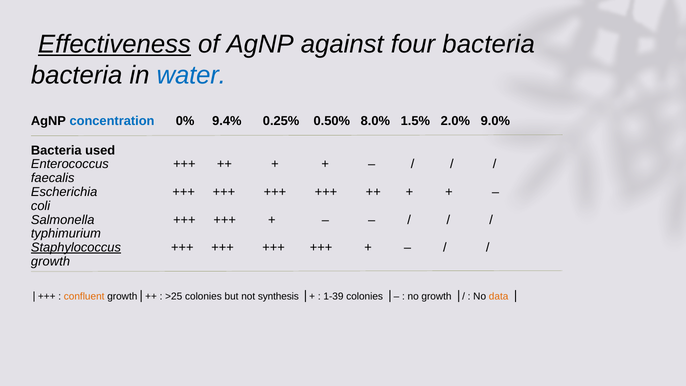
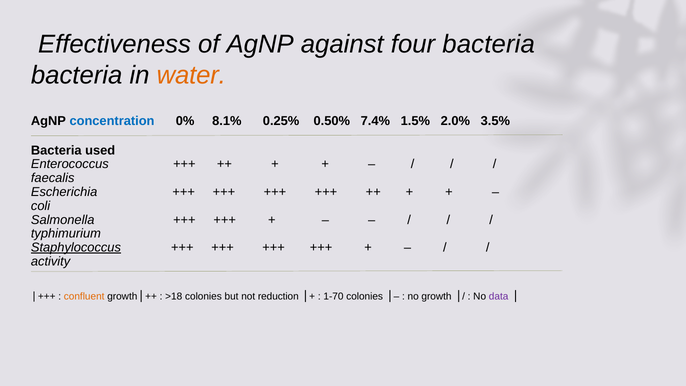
Effectiveness underline: present -> none
water colour: blue -> orange
9.4%: 9.4% -> 8.1%
8.0%: 8.0% -> 7.4%
9.0%: 9.0% -> 3.5%
growth at (51, 261): growth -> activity
>25: >25 -> >18
synthesis: synthesis -> reduction
1-39: 1-39 -> 1-70
data colour: orange -> purple
